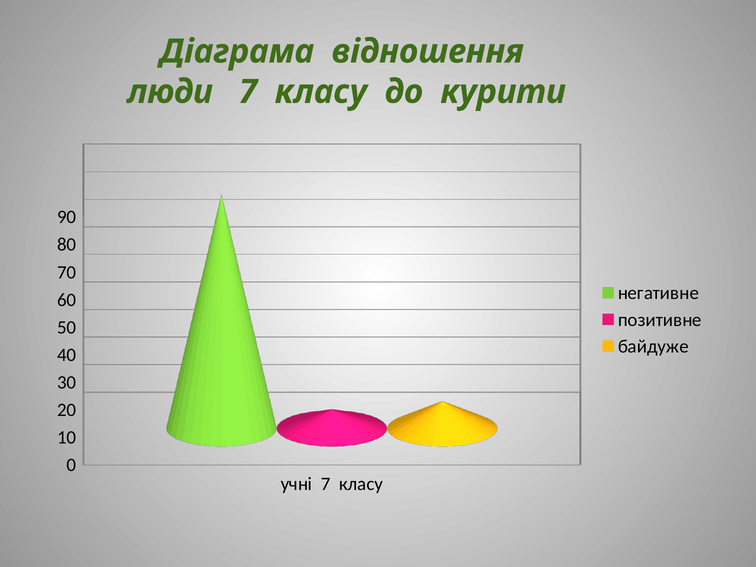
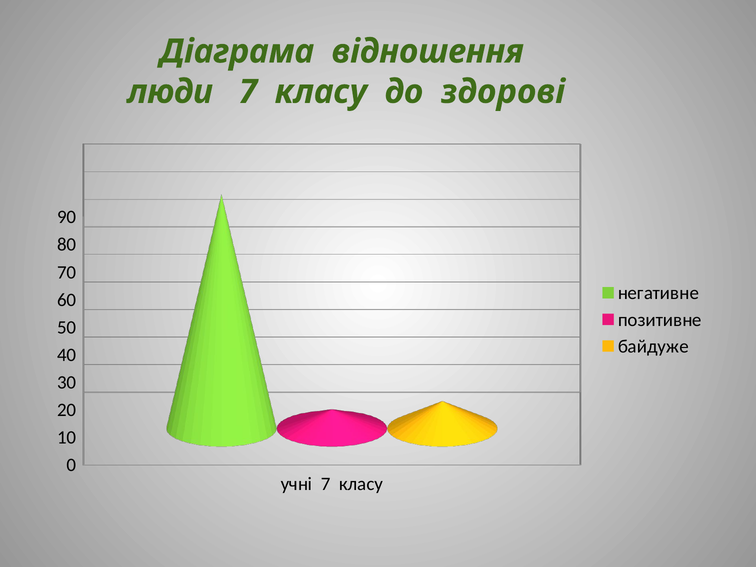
курити: курити -> здорові
